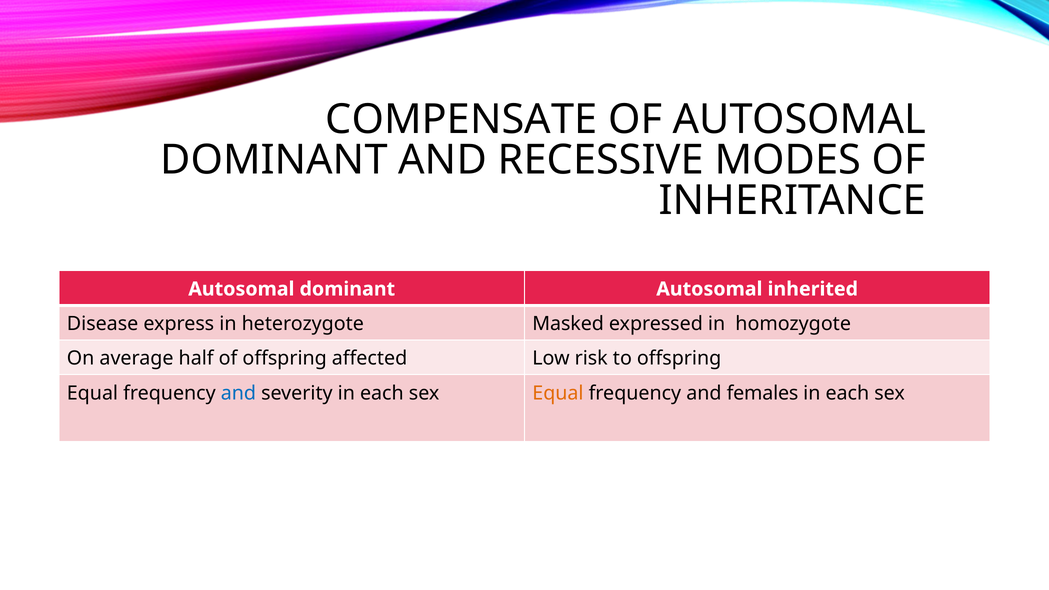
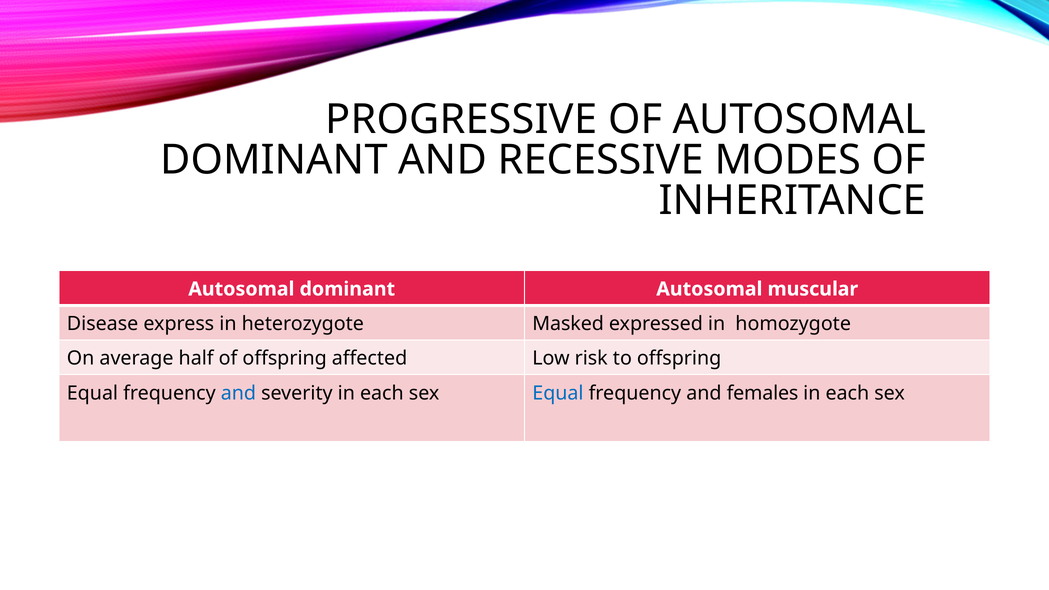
COMPENSATE: COMPENSATE -> PROGRESSIVE
inherited: inherited -> muscular
Equal at (558, 393) colour: orange -> blue
